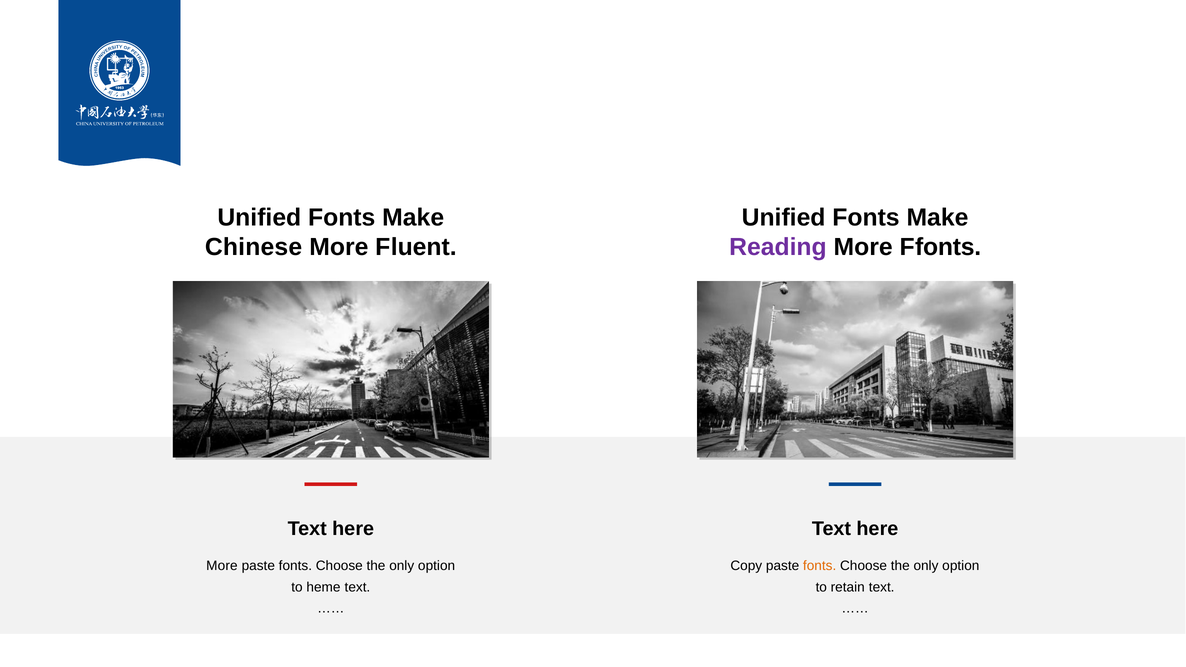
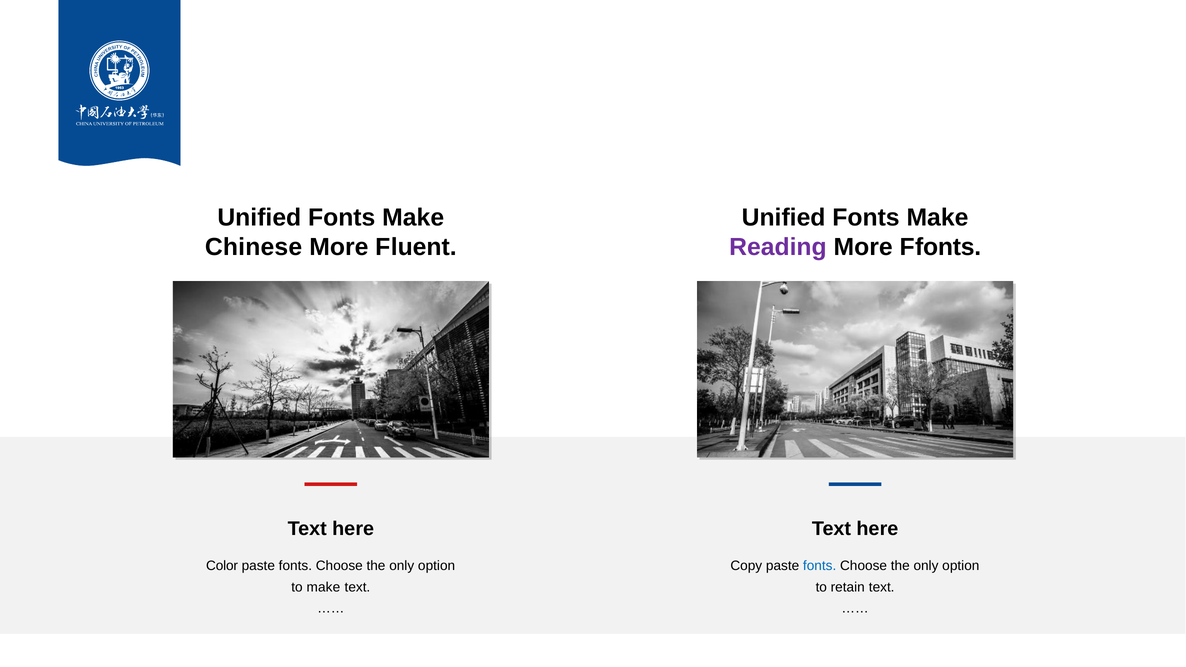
More at (222, 566): More -> Color
fonts at (820, 566) colour: orange -> blue
to heme: heme -> make
